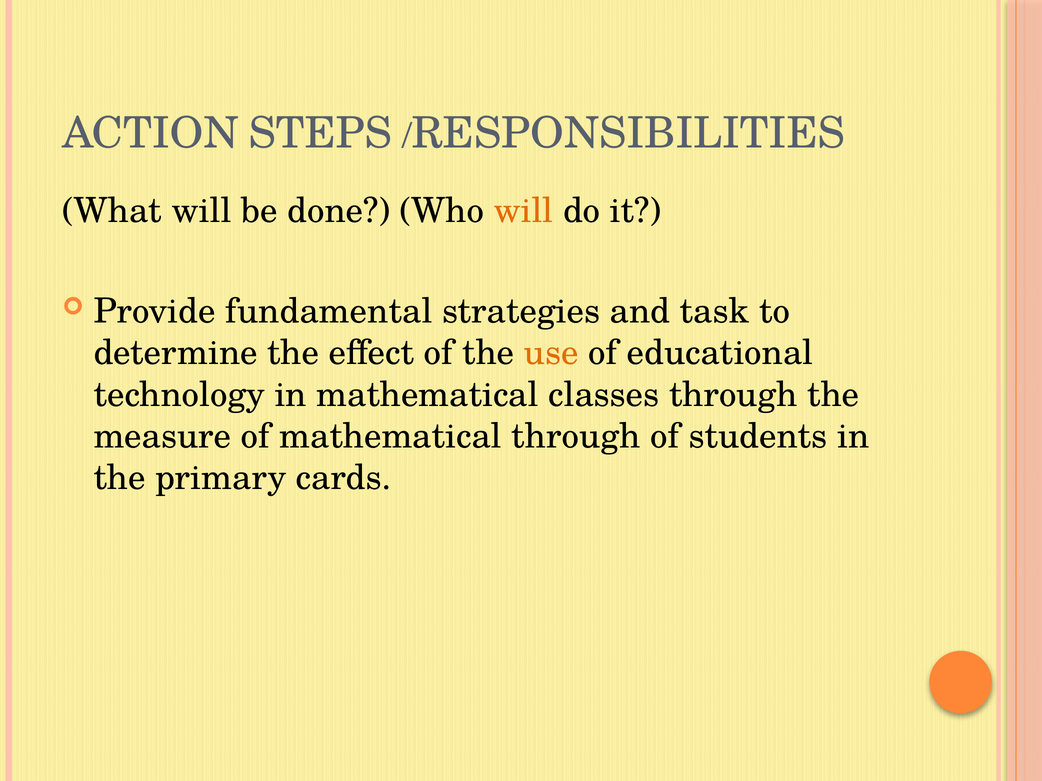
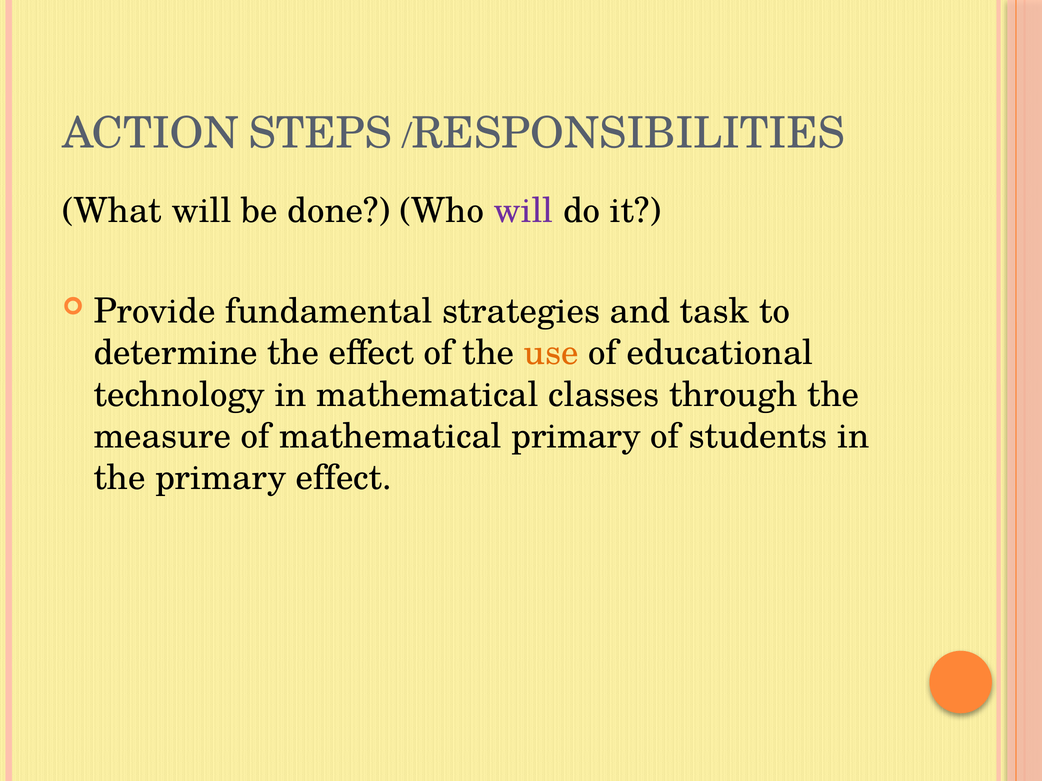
will at (524, 211) colour: orange -> purple
mathematical through: through -> primary
primary cards: cards -> effect
